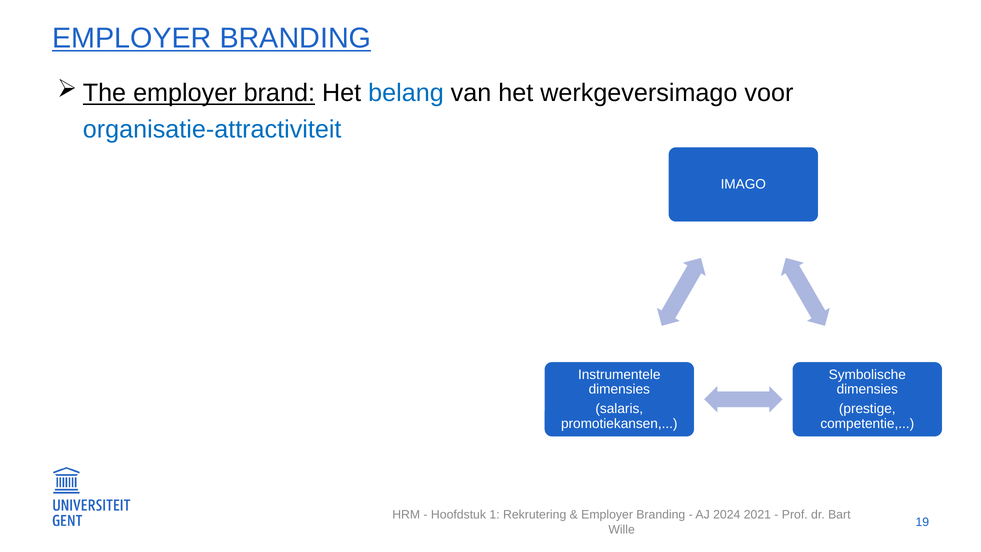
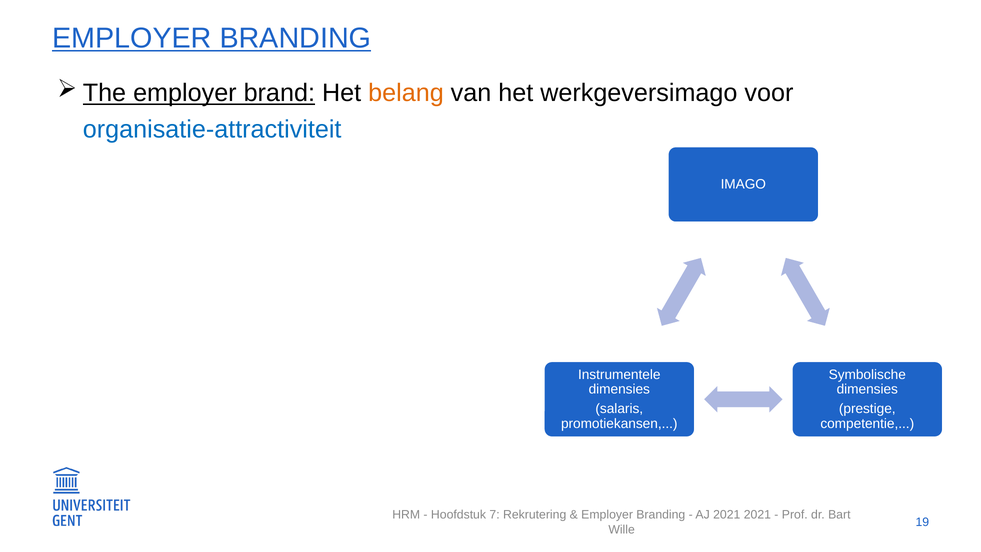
belang colour: blue -> orange
1: 1 -> 7
AJ 2024: 2024 -> 2021
